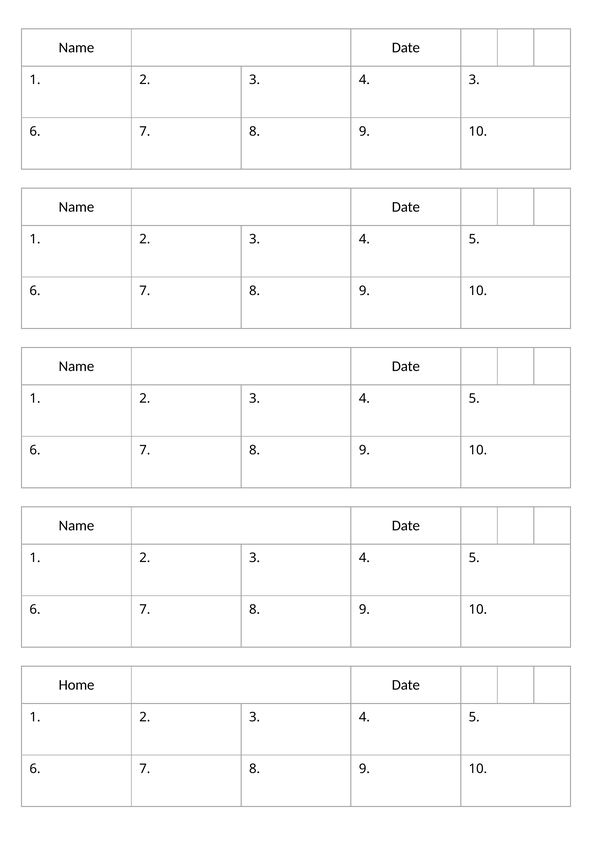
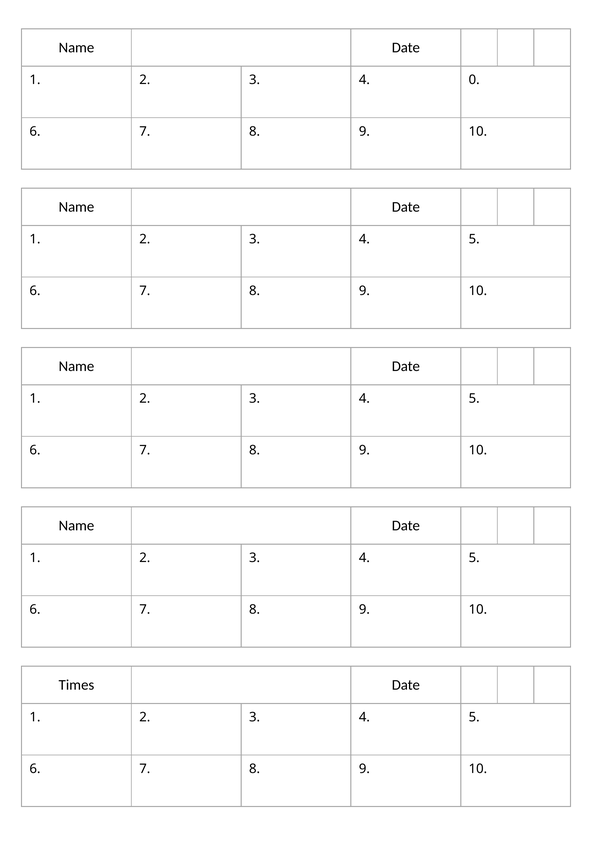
4 3: 3 -> 0
Home: Home -> Times
